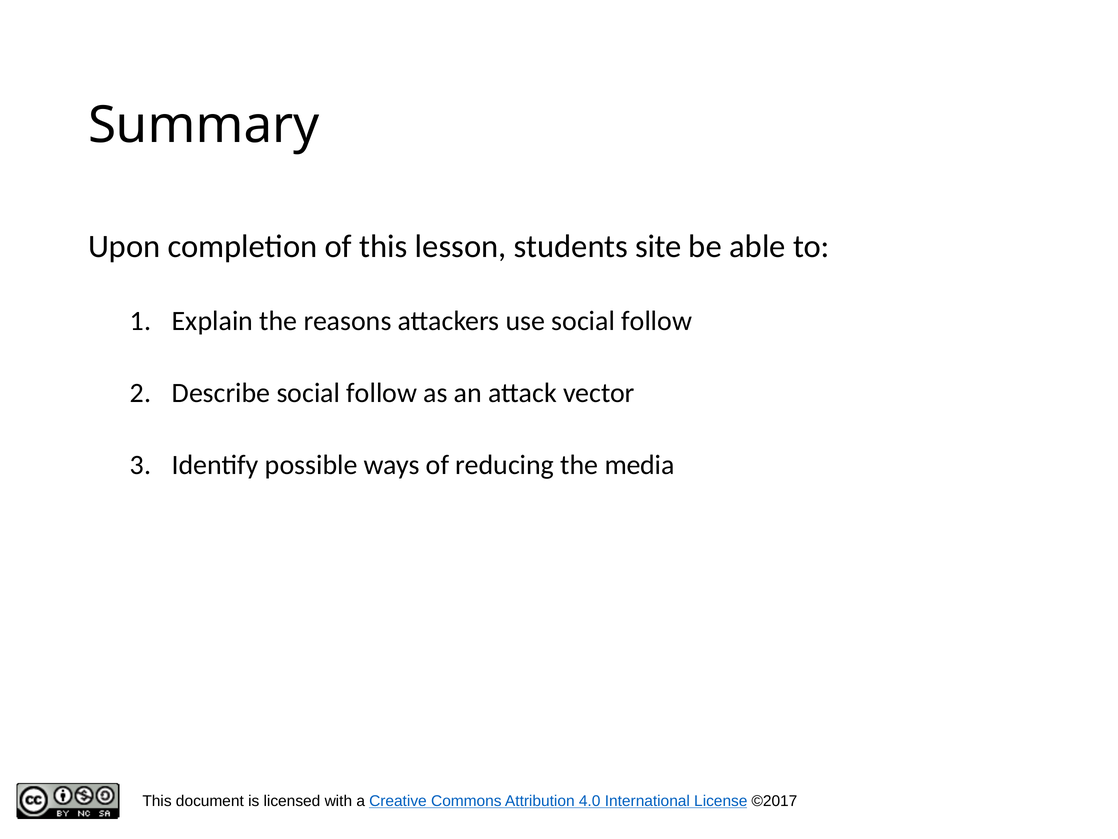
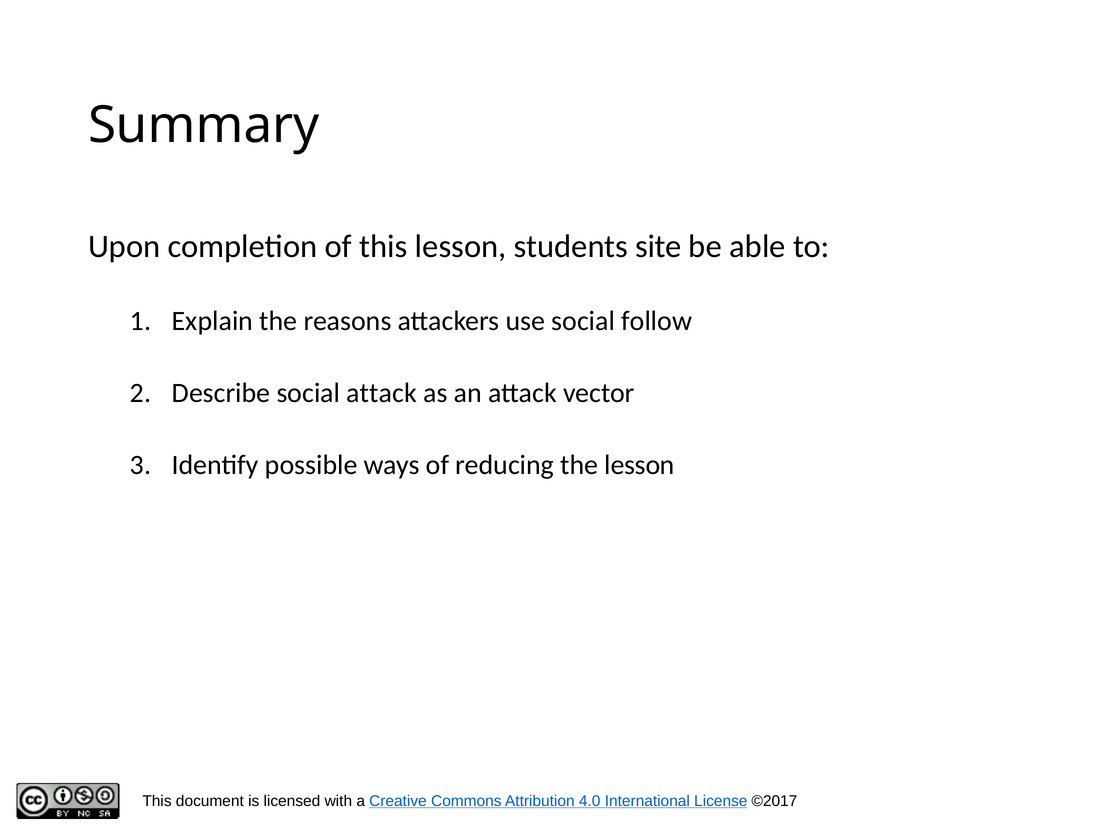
Describe social follow: follow -> attack
the media: media -> lesson
